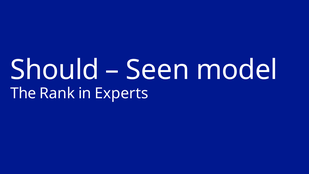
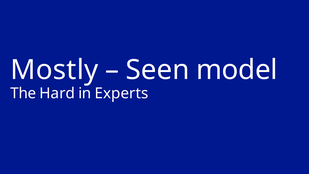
Should: Should -> Mostly
Rank: Rank -> Hard
